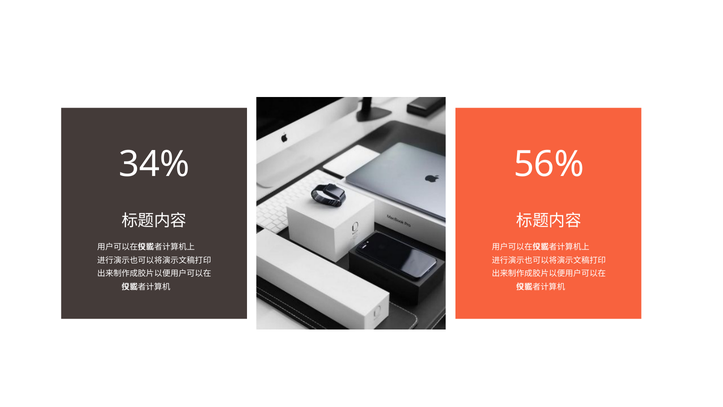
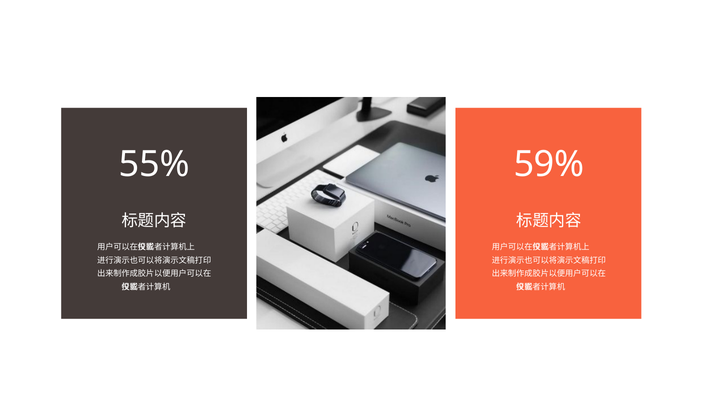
34%: 34% -> 55%
56%: 56% -> 59%
